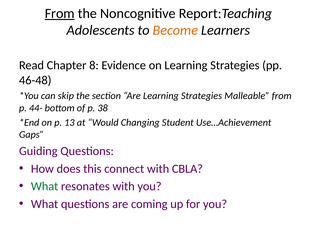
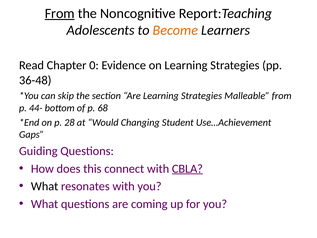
8: 8 -> 0
46-48: 46-48 -> 36-48
38: 38 -> 68
13: 13 -> 28
CBLA underline: none -> present
What at (45, 186) colour: green -> black
